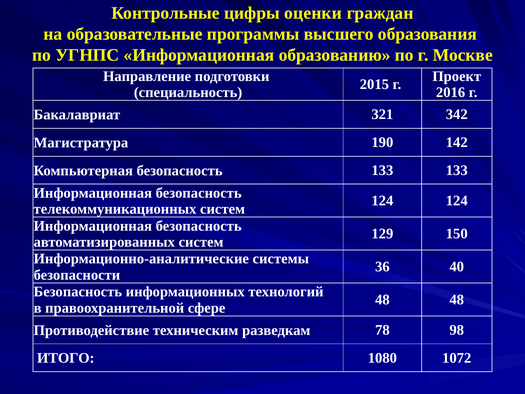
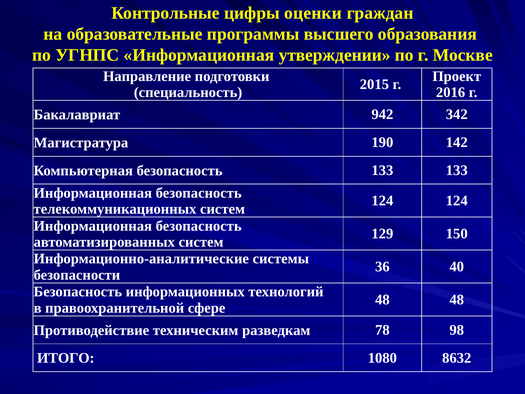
образованию: образованию -> утверждении
321: 321 -> 942
1072: 1072 -> 8632
